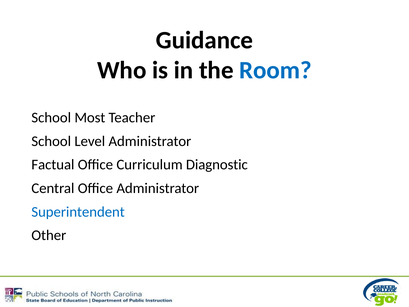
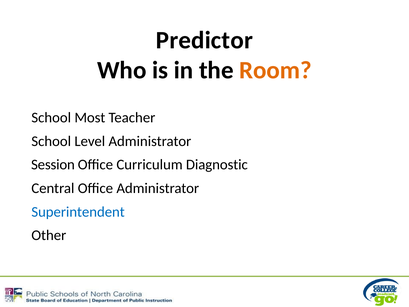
Guidance: Guidance -> Predictor
Room colour: blue -> orange
Factual: Factual -> Session
